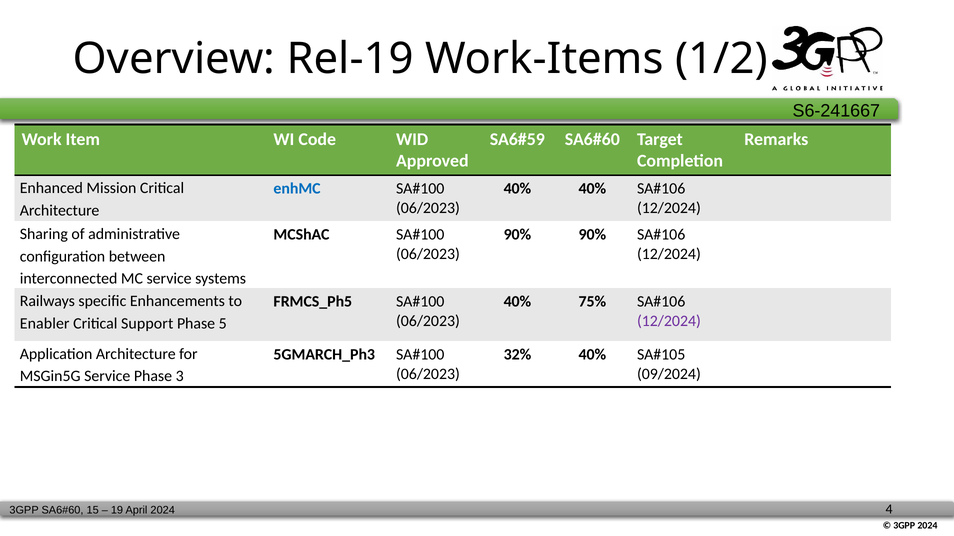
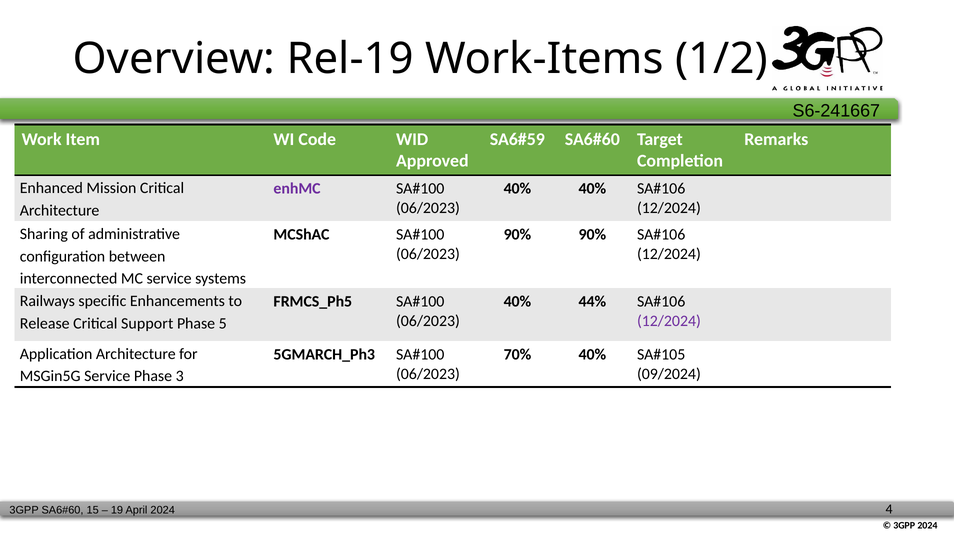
enhMC colour: blue -> purple
75%: 75% -> 44%
Enabler: Enabler -> Release
32%: 32% -> 70%
